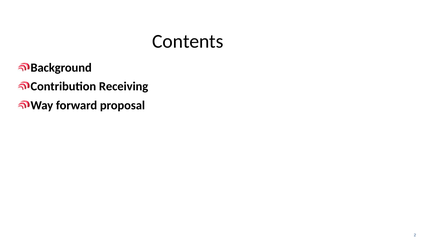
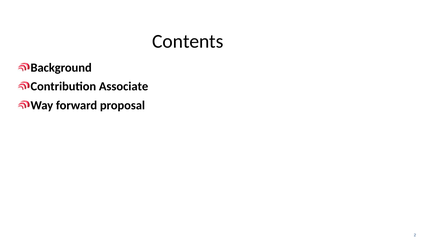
Receiving: Receiving -> Associate
